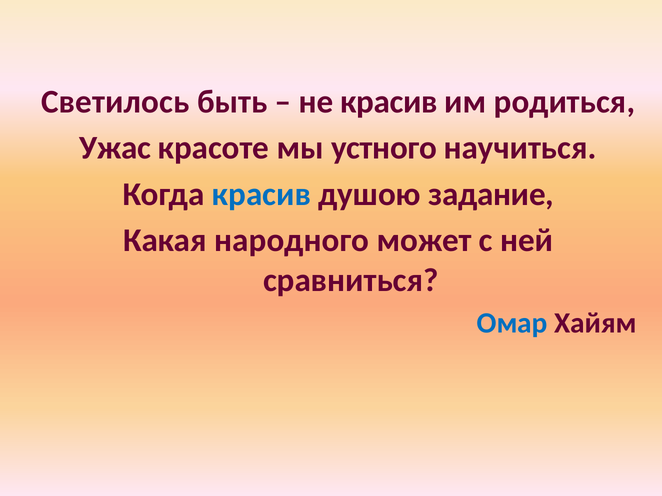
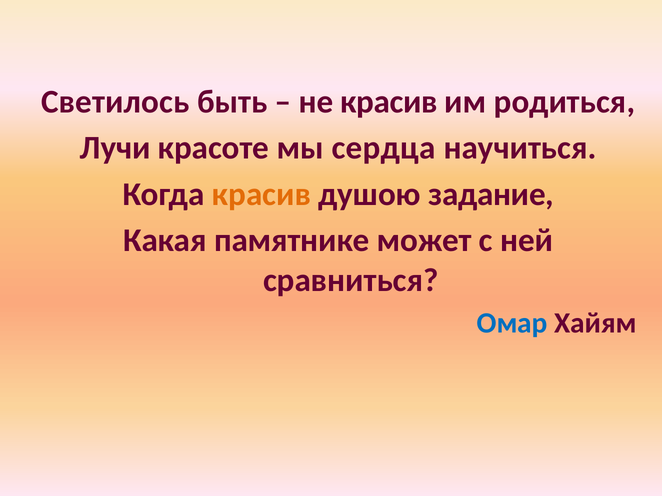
Ужас: Ужас -> Лучи
устного: устного -> сердца
красив at (261, 194) colour: blue -> orange
народного: народного -> памятнике
